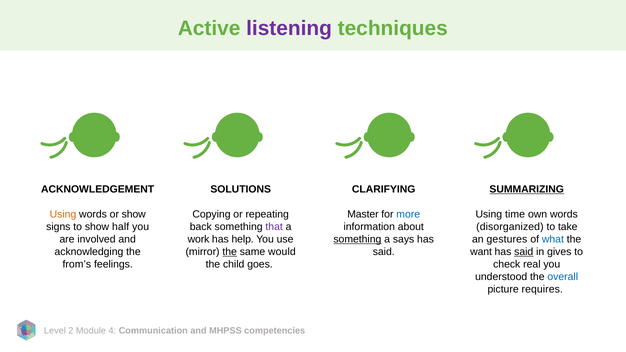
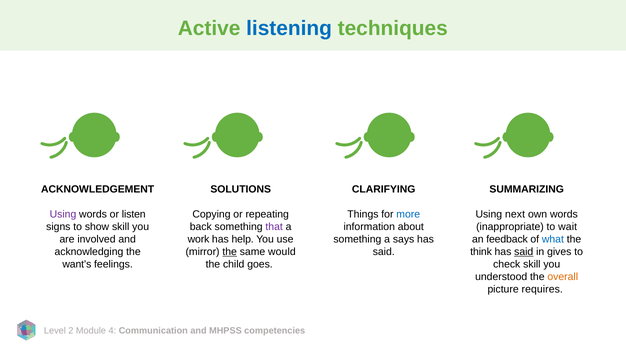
listening colour: purple -> blue
SUMMARIZING underline: present -> none
Using at (63, 214) colour: orange -> purple
or show: show -> listen
Master: Master -> Things
time: time -> next
show half: half -> skill
disorganized: disorganized -> inappropriate
take: take -> wait
something at (357, 239) underline: present -> none
gestures: gestures -> feedback
want: want -> think
from’s: from’s -> want’s
check real: real -> skill
overall colour: blue -> orange
